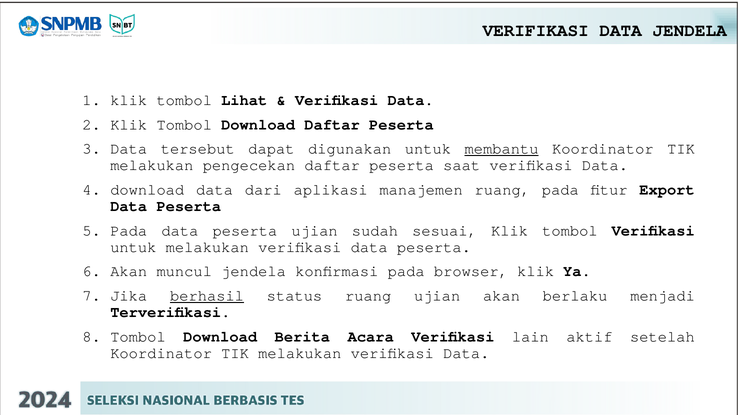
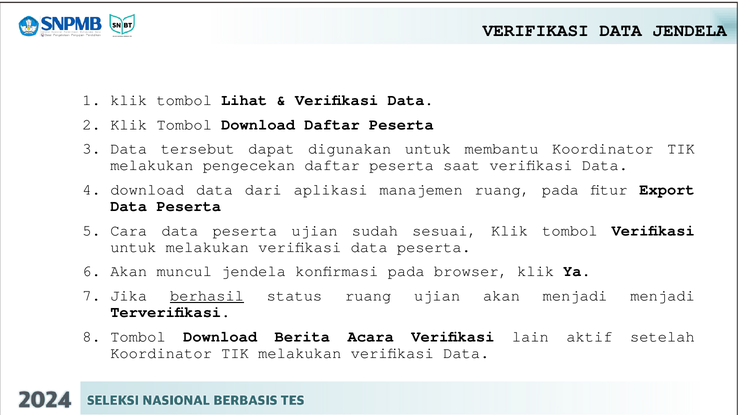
membantu underline: present -> none
Pada at (129, 231): Pada -> Cara
akan berlaku: berlaku -> menjadi
